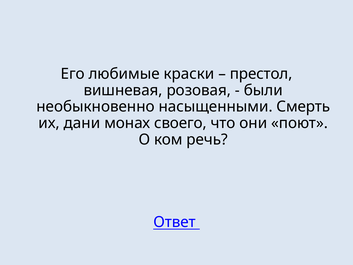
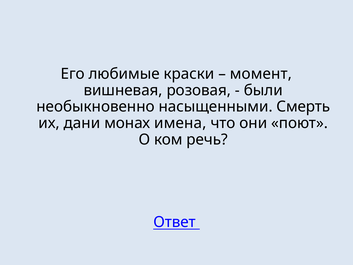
престол: престол -> момент
своего: своего -> имена
